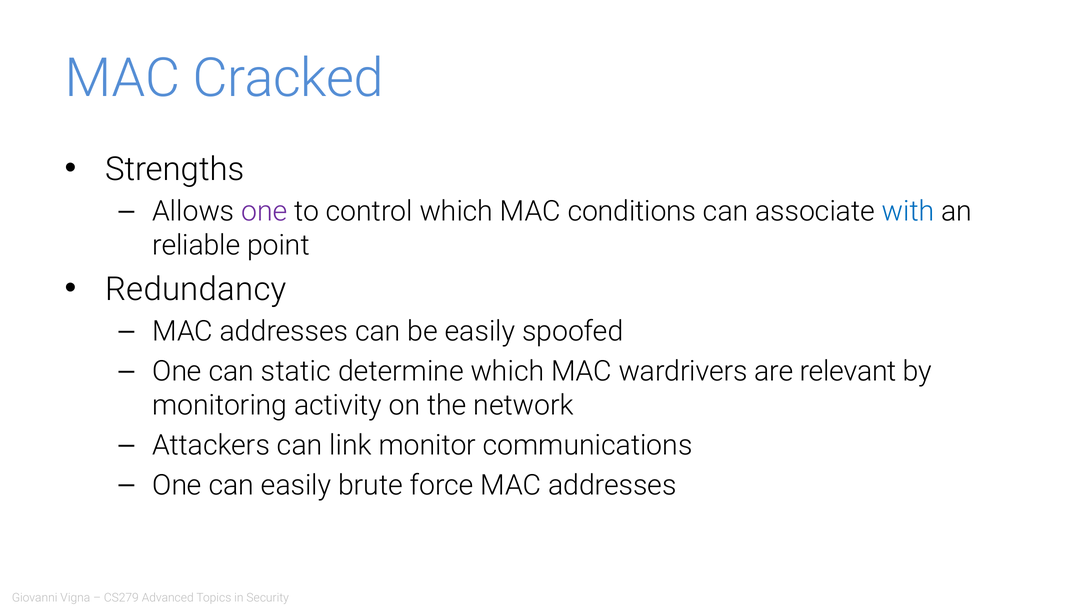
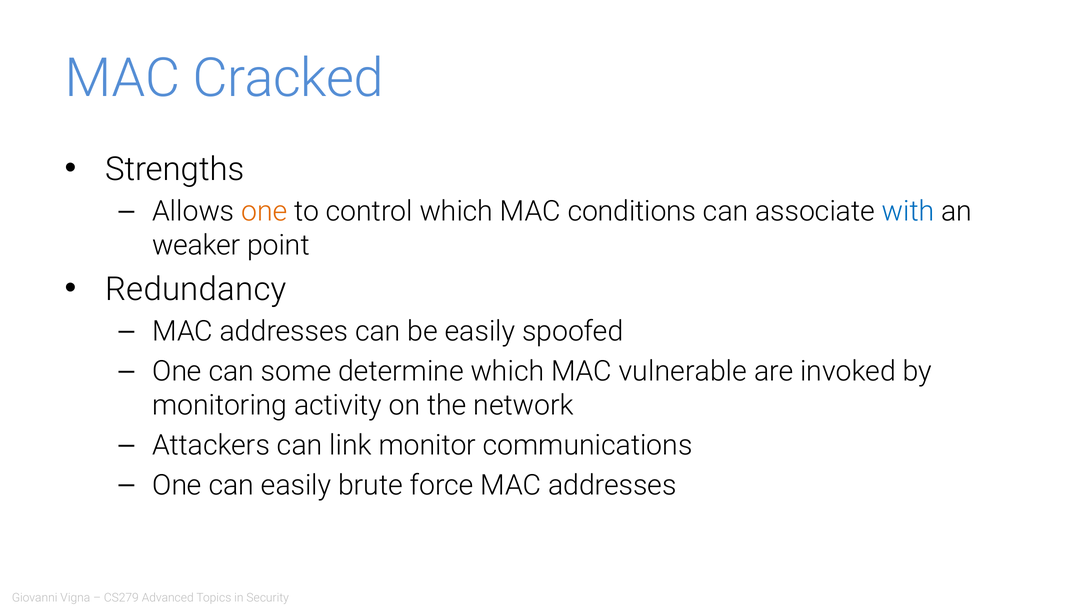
one at (264, 211) colour: purple -> orange
reliable: reliable -> weaker
static: static -> some
wardrivers: wardrivers -> vulnerable
relevant: relevant -> invoked
